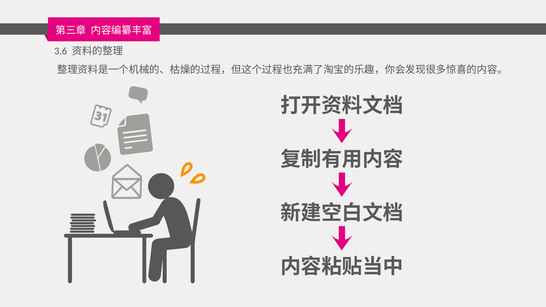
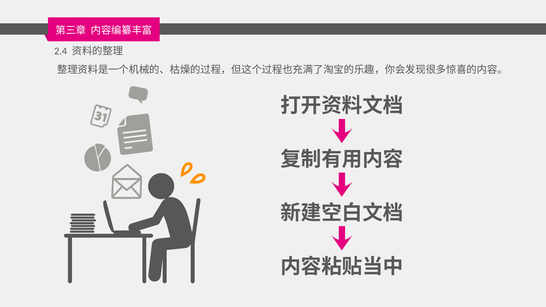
3.6: 3.6 -> 2.4
